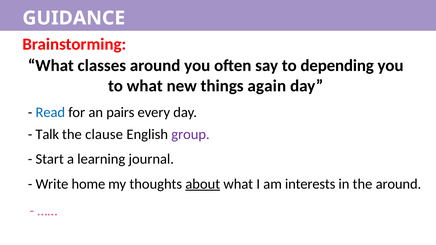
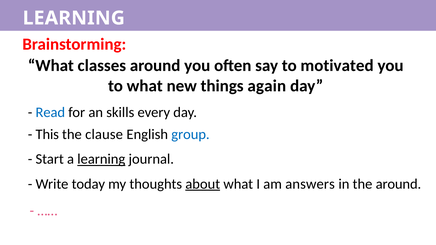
GUIDANCE at (74, 18): GUIDANCE -> LEARNING
depending: depending -> motivated
pairs: pairs -> skills
Talk: Talk -> This
group colour: purple -> blue
learning at (101, 159) underline: none -> present
home: home -> today
interests: interests -> answers
